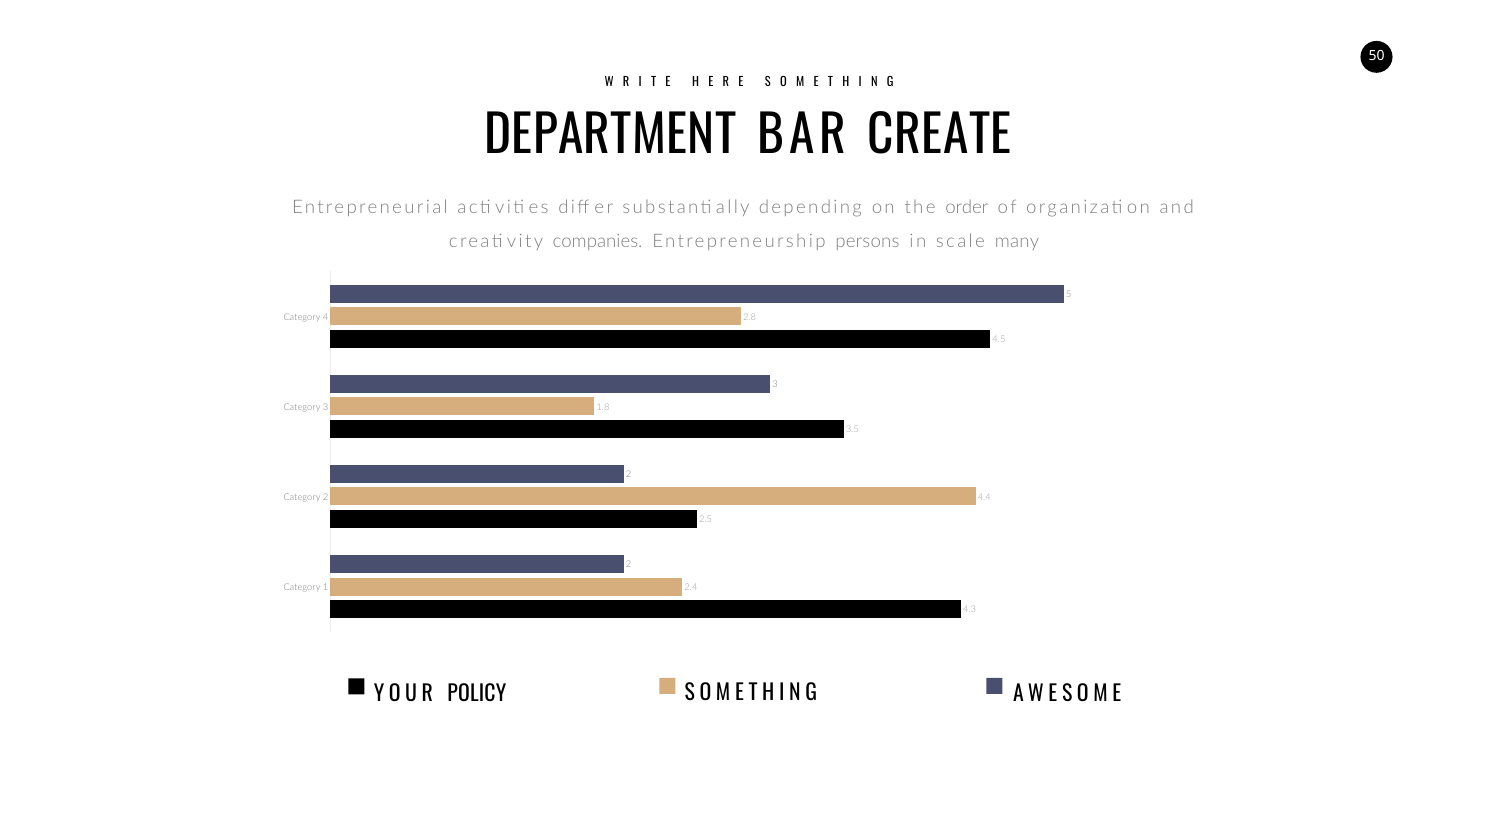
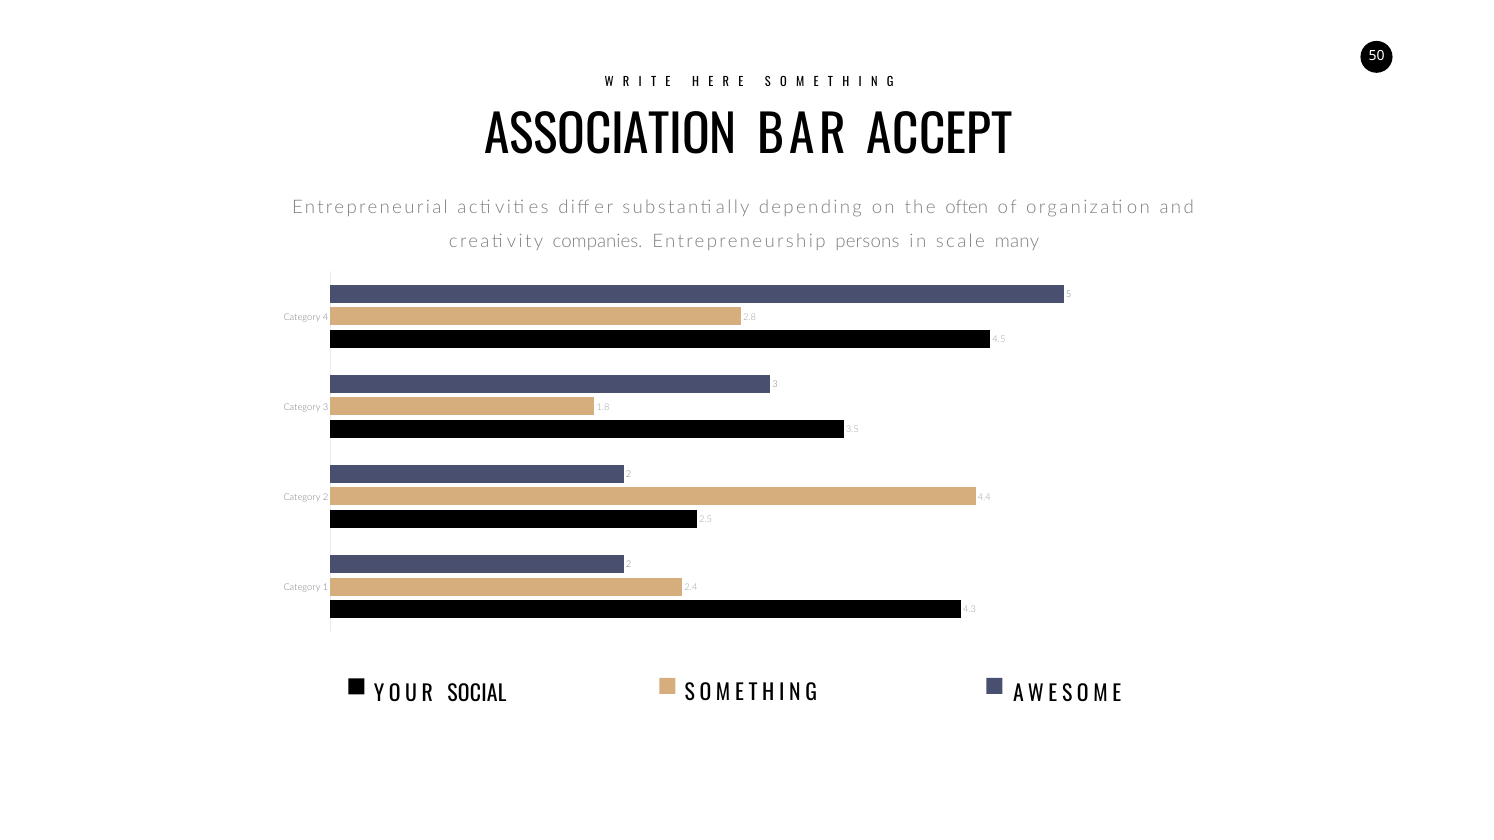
DEPARTMENT: DEPARTMENT -> ASSOCIATION
CREATE: CREATE -> ACCEPT
order: order -> often
POLICY: POLICY -> SOCIAL
